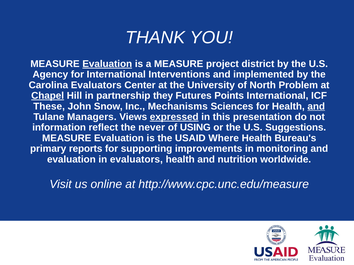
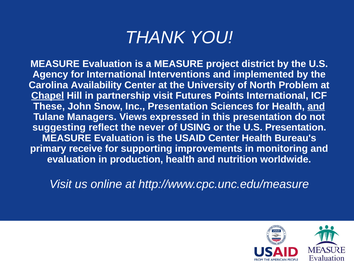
Evaluation at (107, 64) underline: present -> none
Carolina Evaluators: Evaluators -> Availability
partnership they: they -> visit
Inc Mechanisms: Mechanisms -> Presentation
expressed underline: present -> none
information: information -> suggesting
U.S Suggestions: Suggestions -> Presentation
USAID Where: Where -> Center
reports: reports -> receive
in evaluators: evaluators -> production
